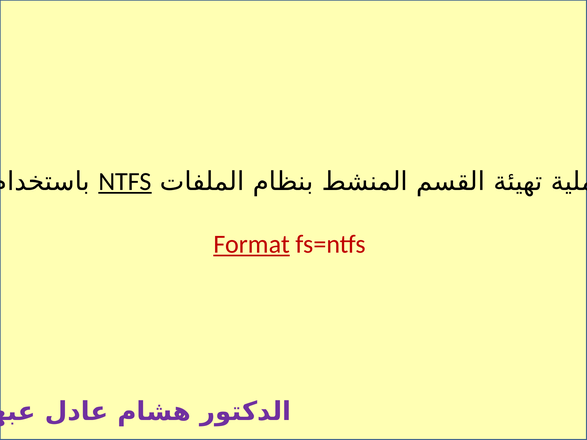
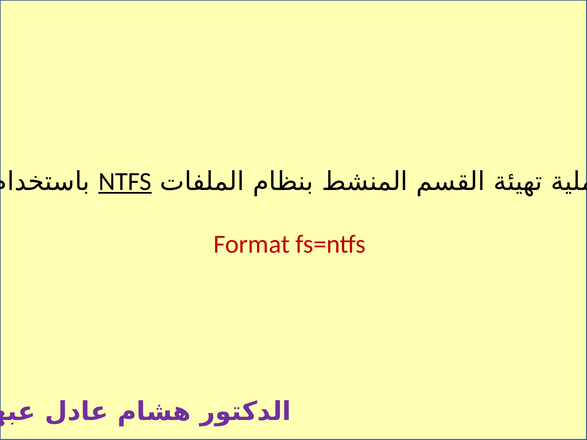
Format underline: present -> none
